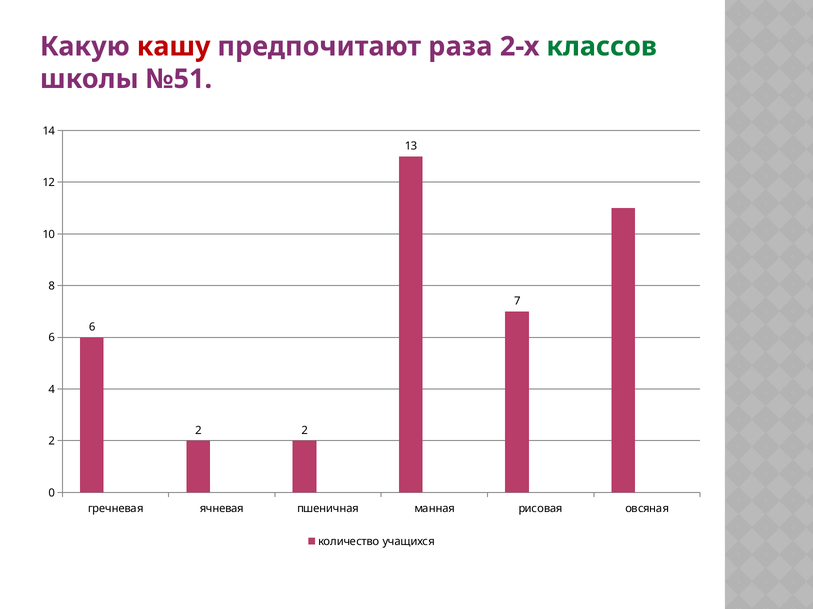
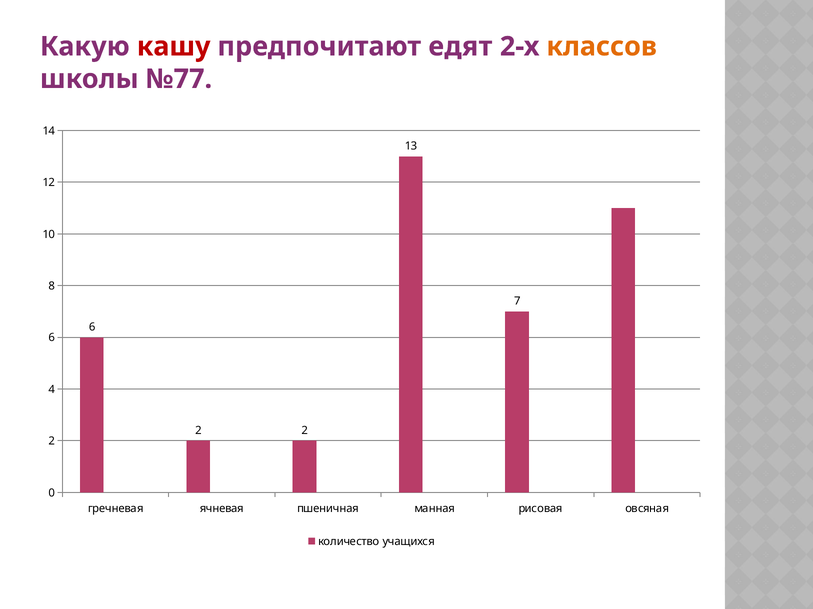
раза: раза -> едят
классов colour: green -> orange
№51: №51 -> №77
